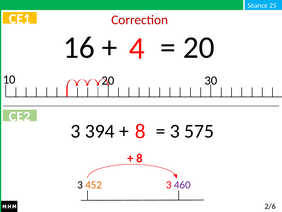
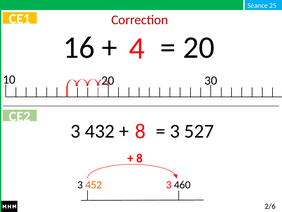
394: 394 -> 432
575: 575 -> 527
460 colour: purple -> black
